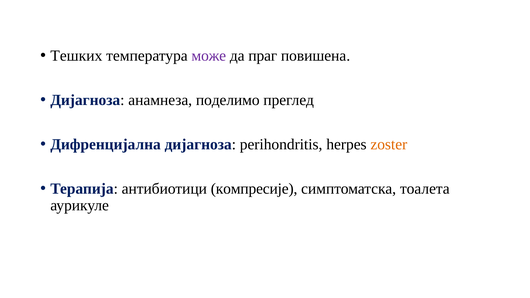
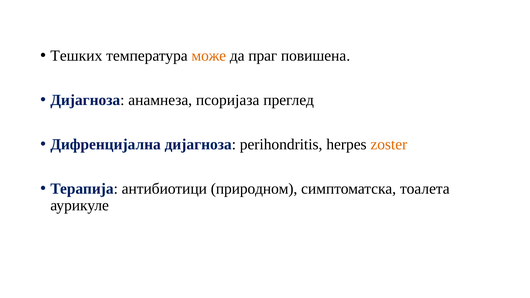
може colour: purple -> orange
поделимо: поделимо -> псоријаза
компресије: компресије -> природном
